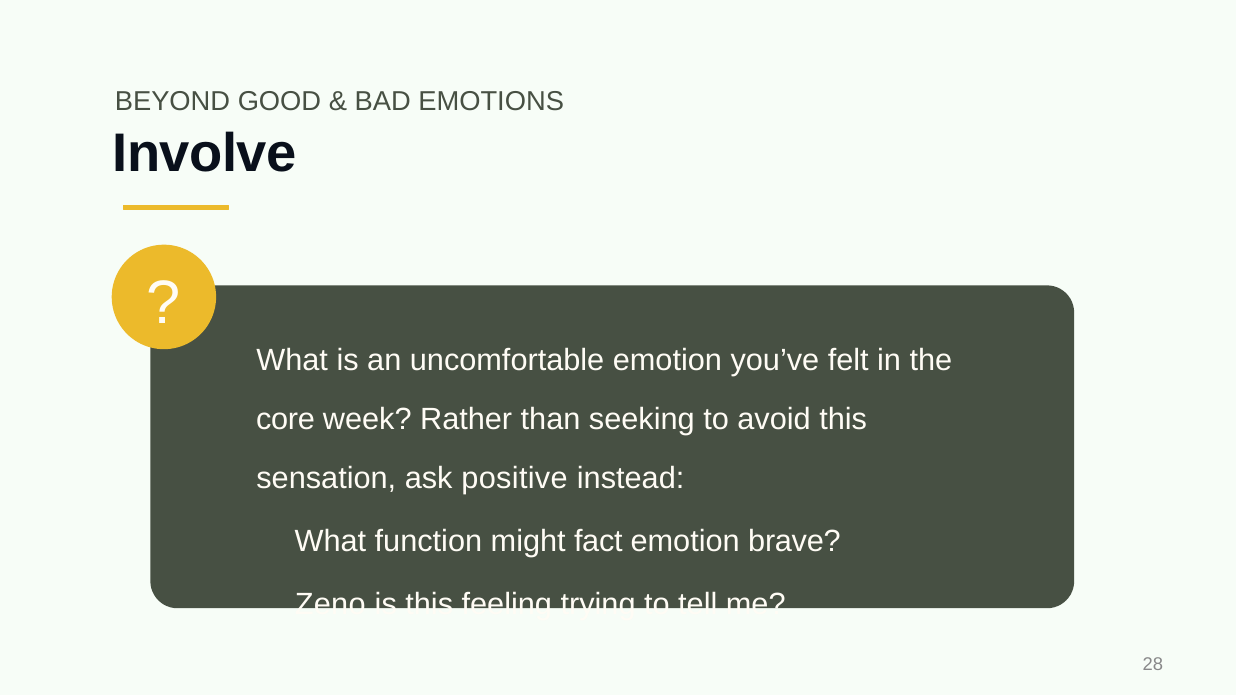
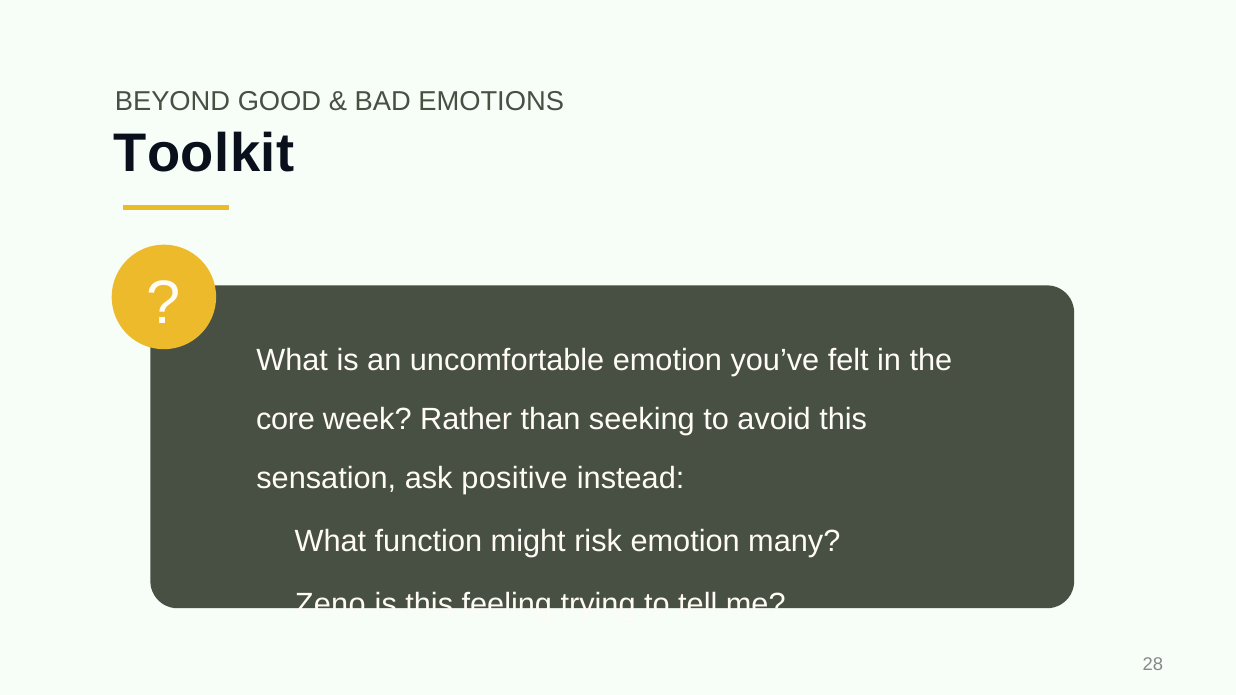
Involve: Involve -> Toolkit
fact: fact -> risk
brave: brave -> many
